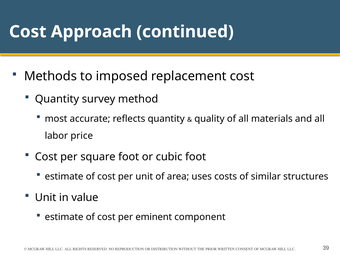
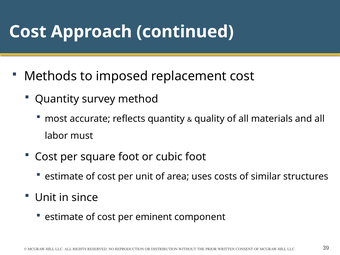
price: price -> must
value: value -> since
